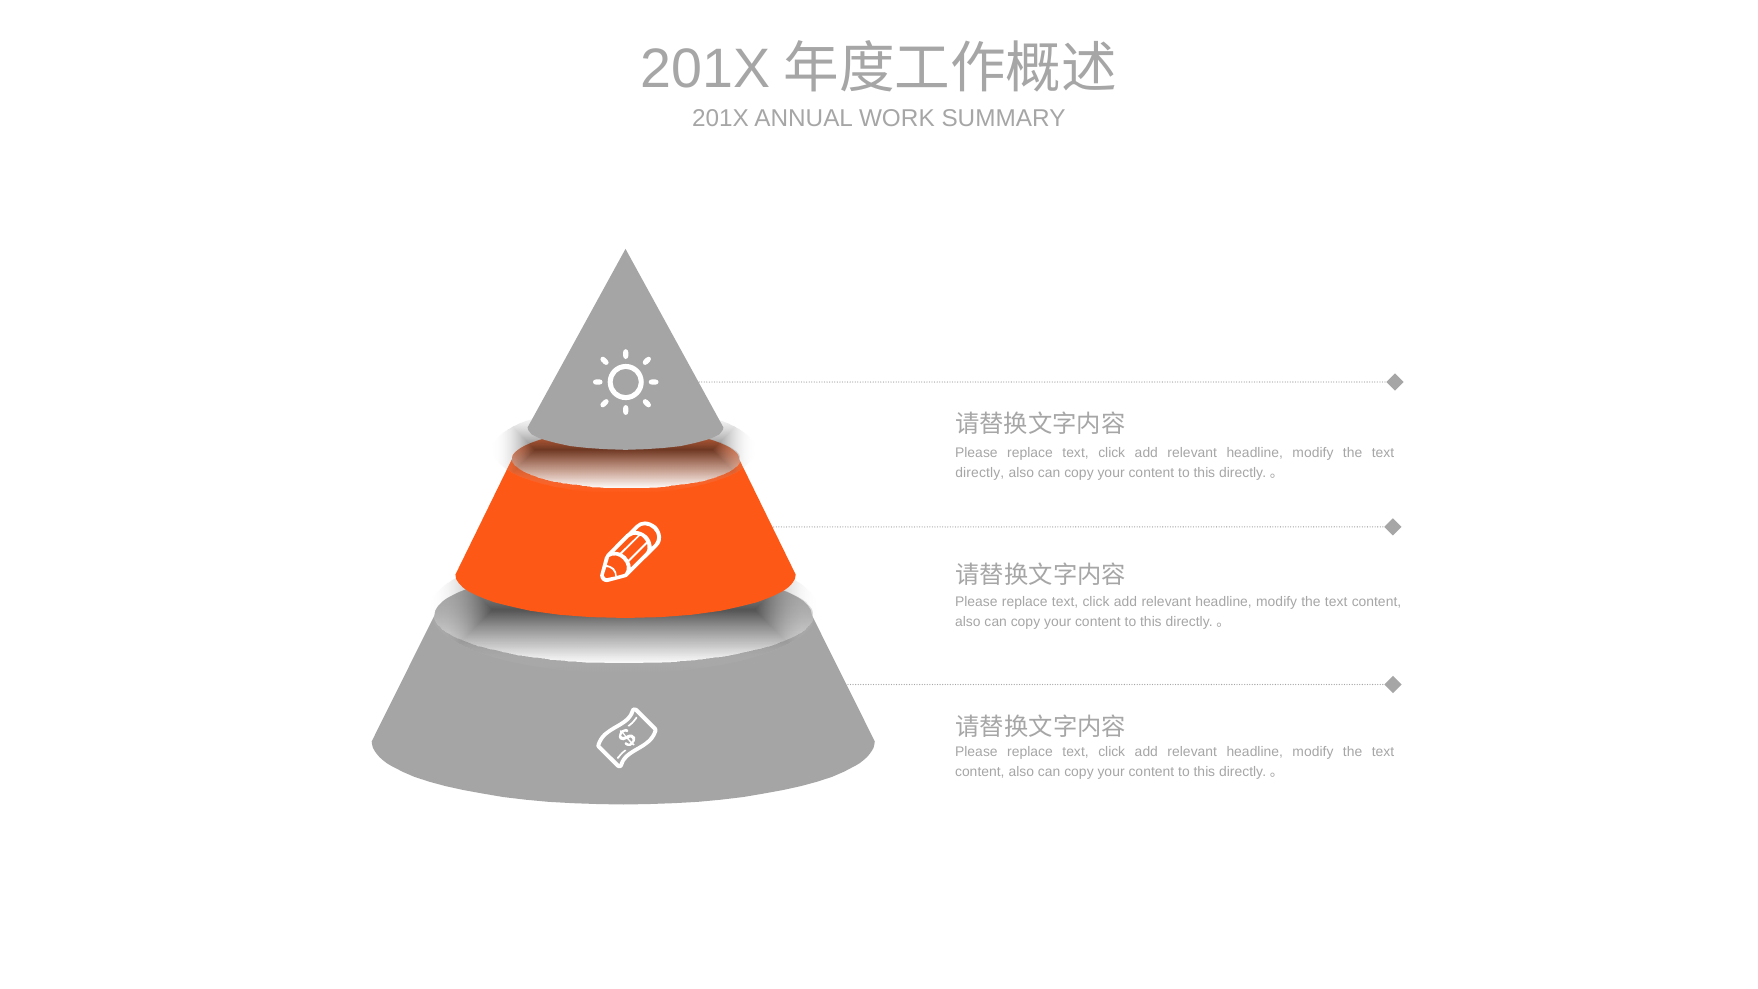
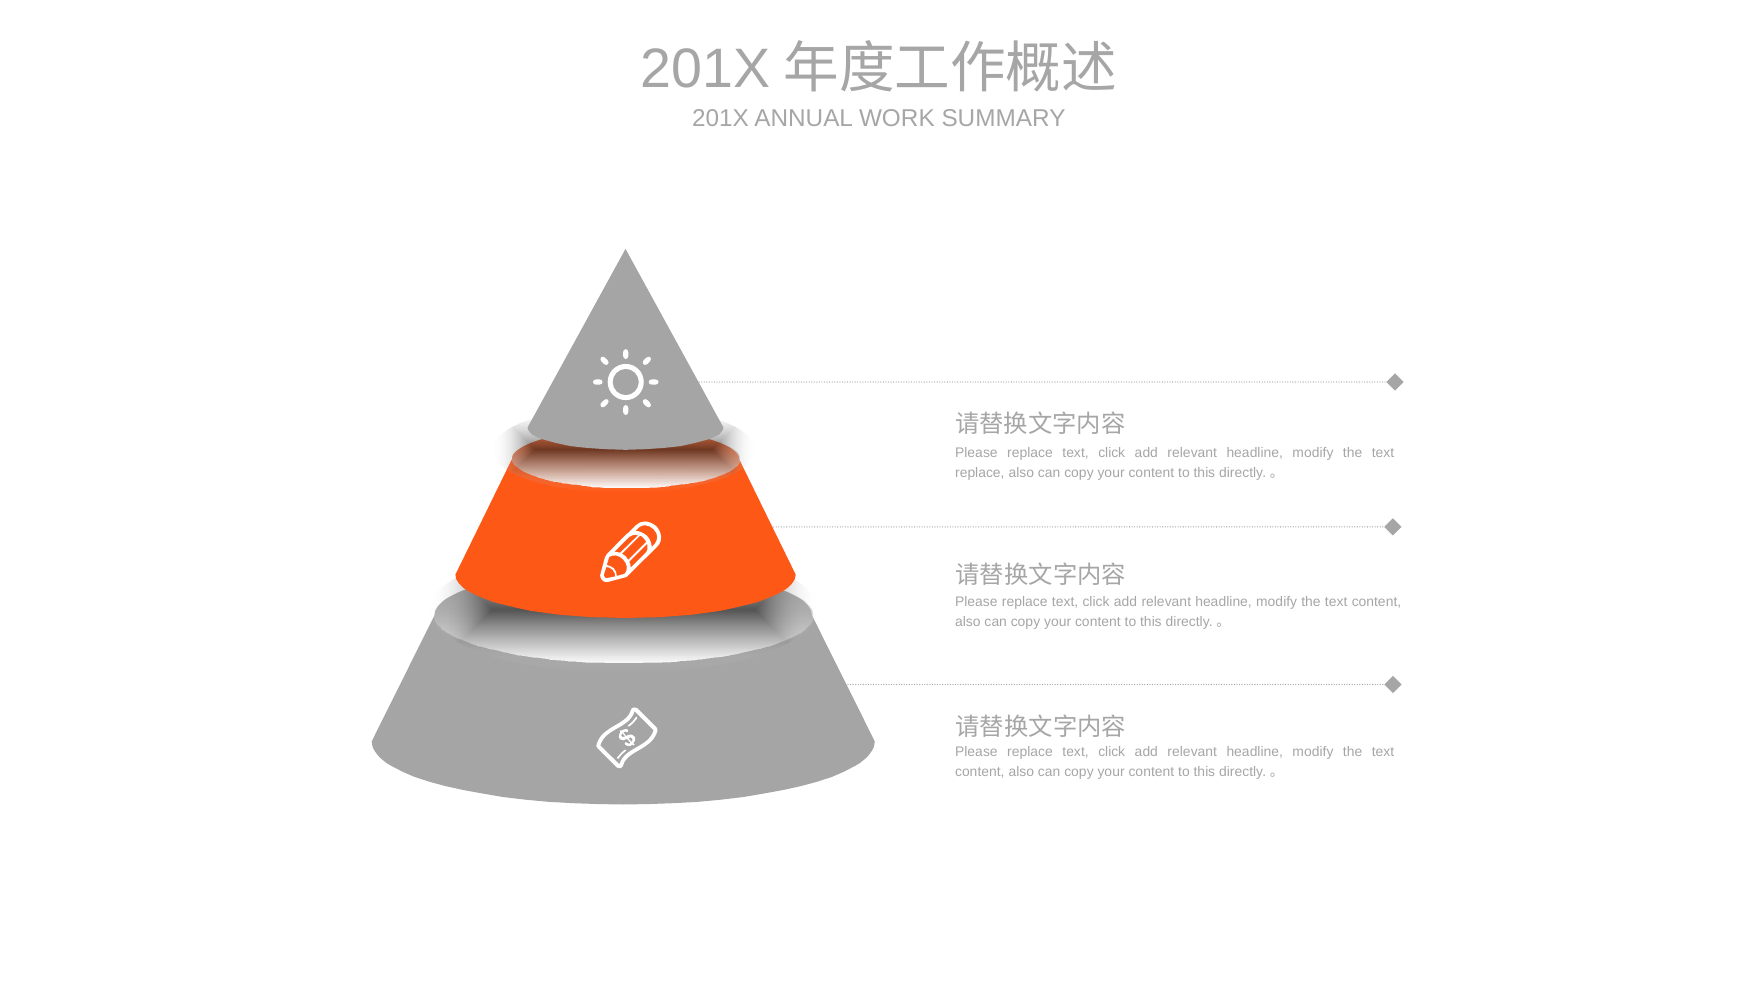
directly at (980, 472): directly -> replace
